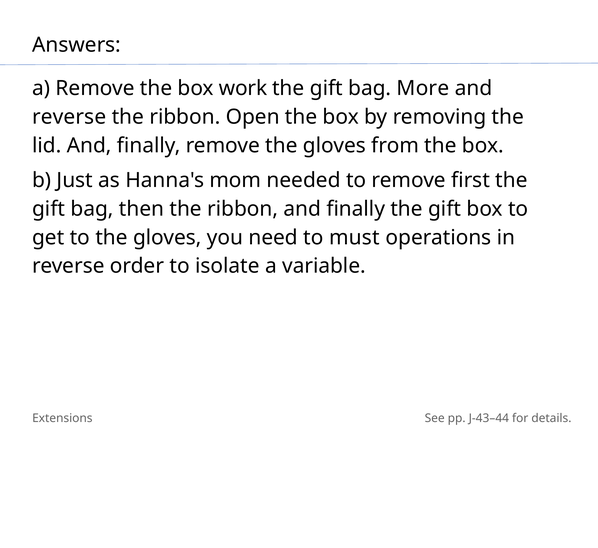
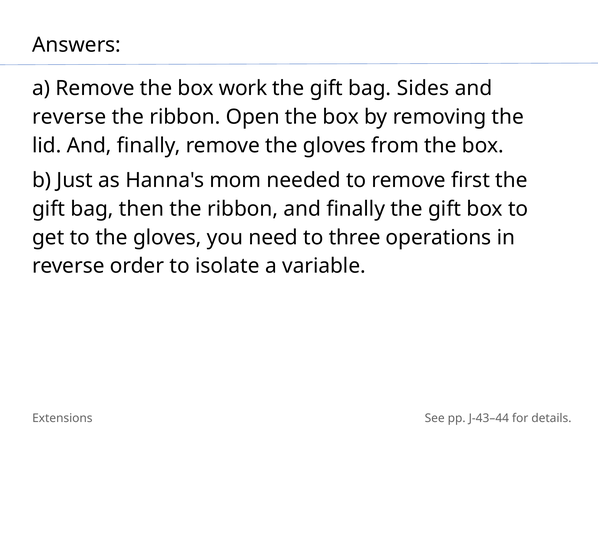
More: More -> Sides
must: must -> three
